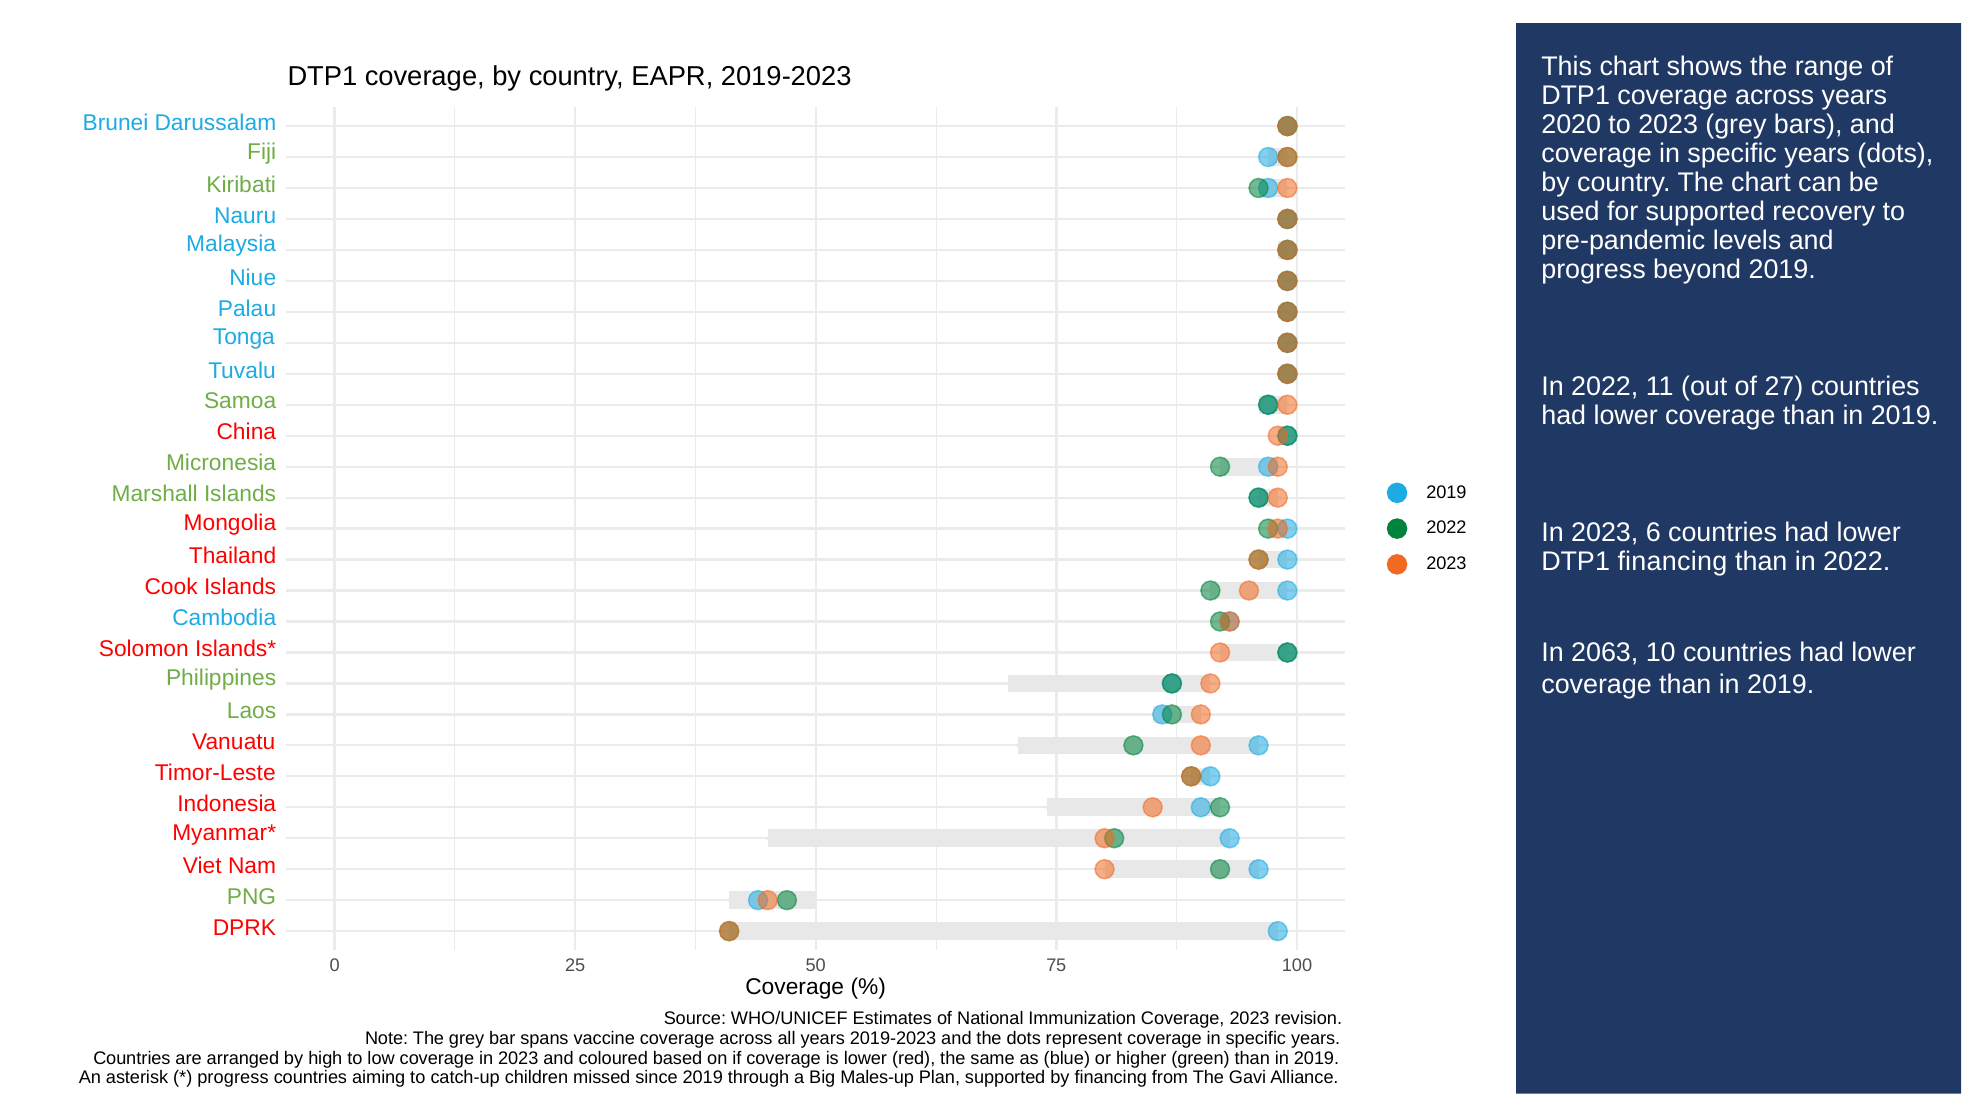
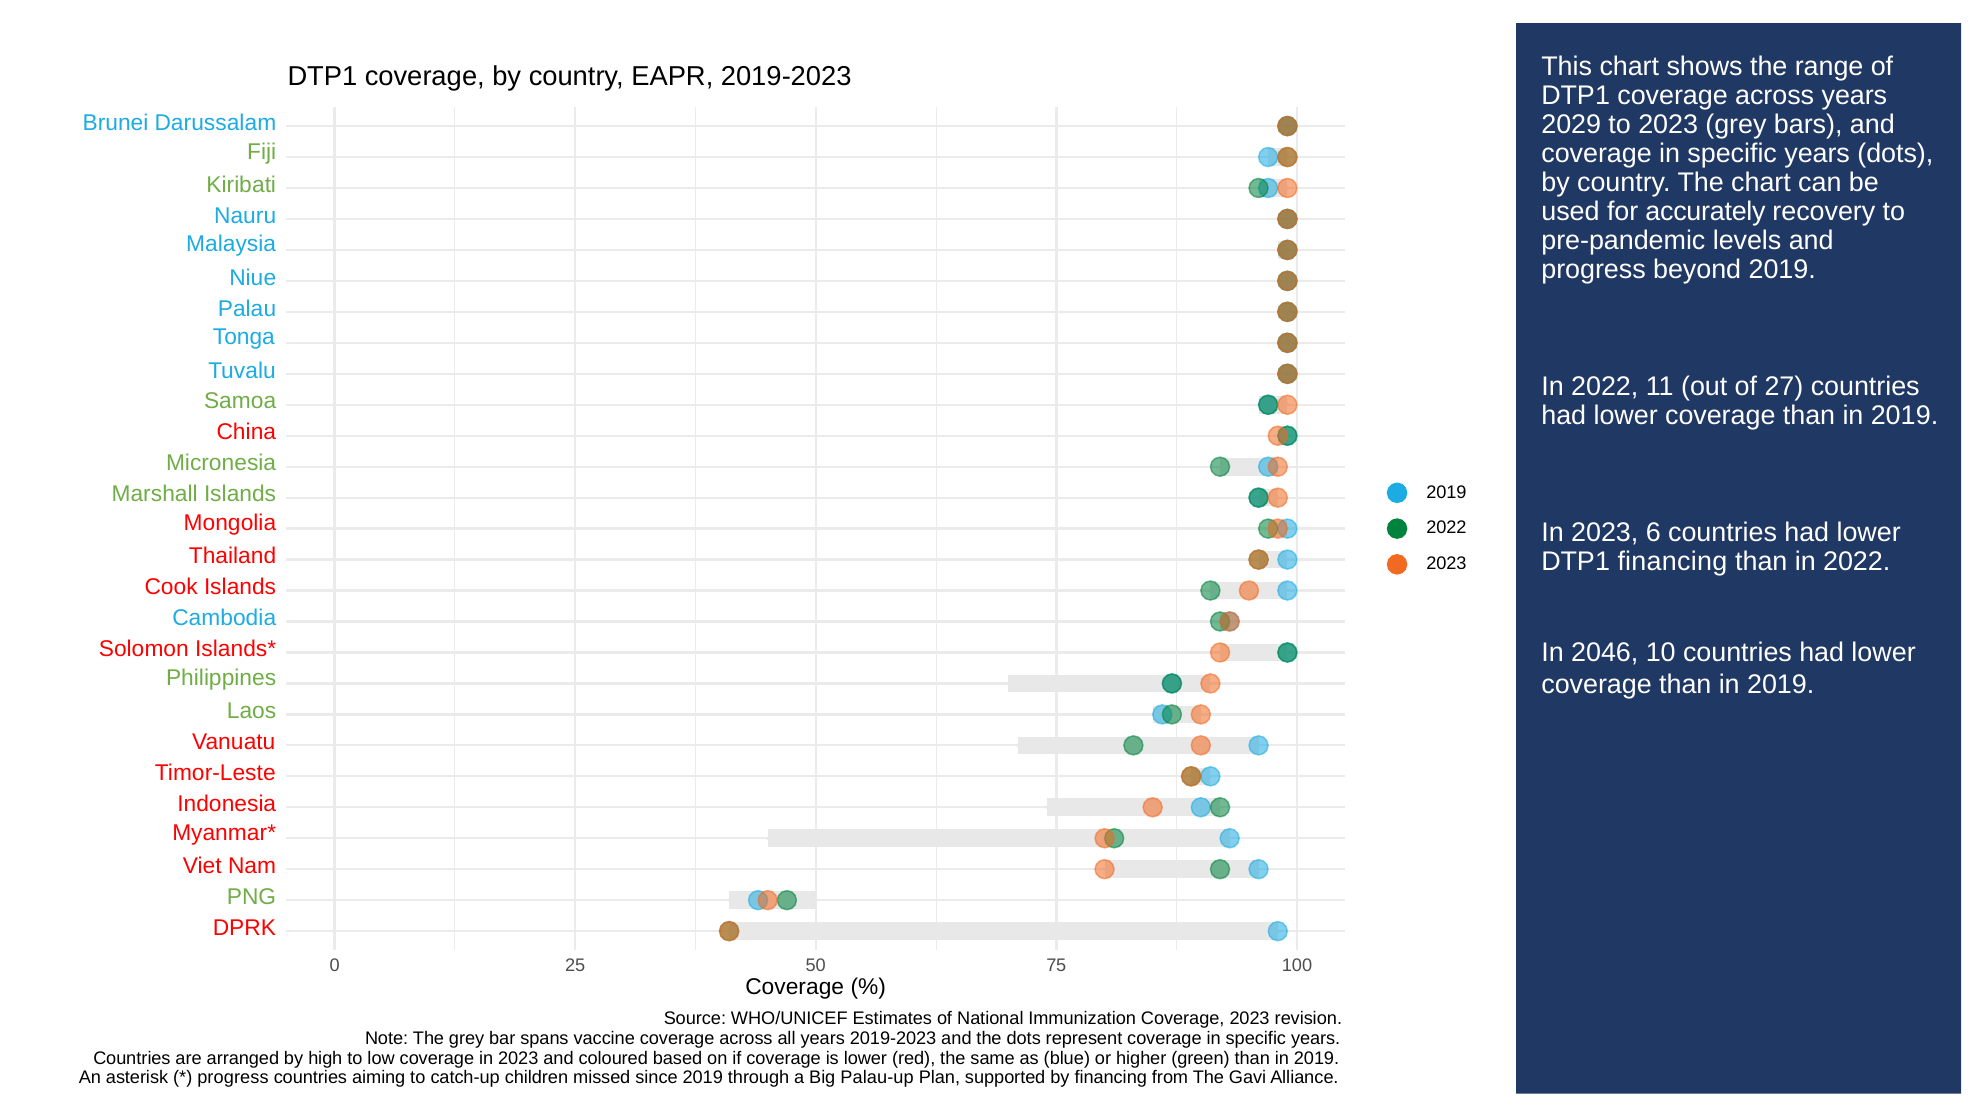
2020: 2020 -> 2029
for supported: supported -> accurately
2063: 2063 -> 2046
Males-up: Males-up -> Palau-up
